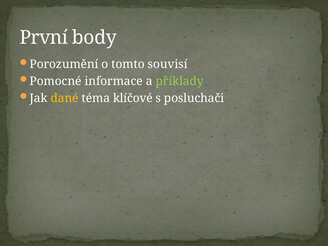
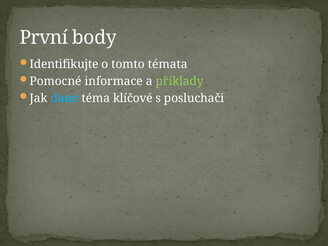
Porozumění: Porozumění -> Identifikujte
souvisí: souvisí -> témata
dané colour: yellow -> light blue
